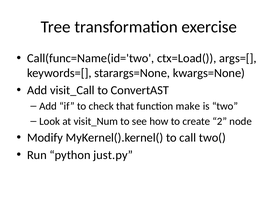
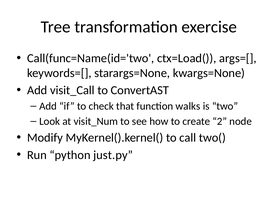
make: make -> walks
